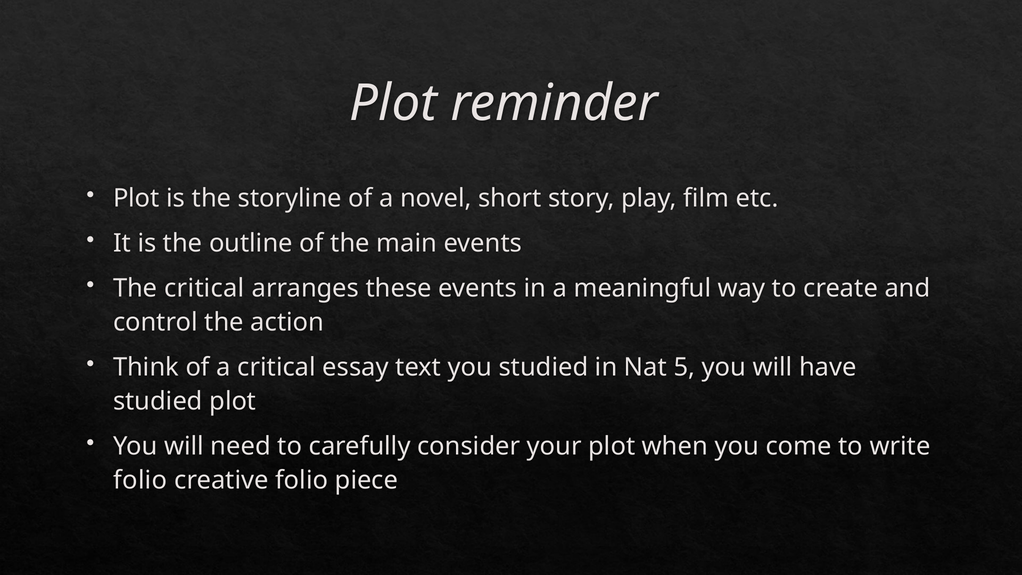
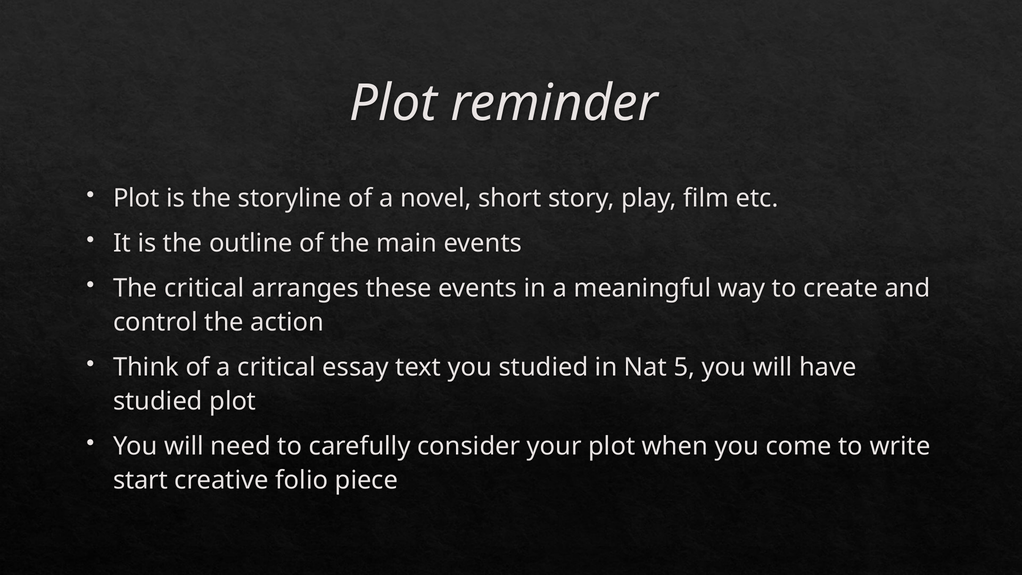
folio at (140, 480): folio -> start
